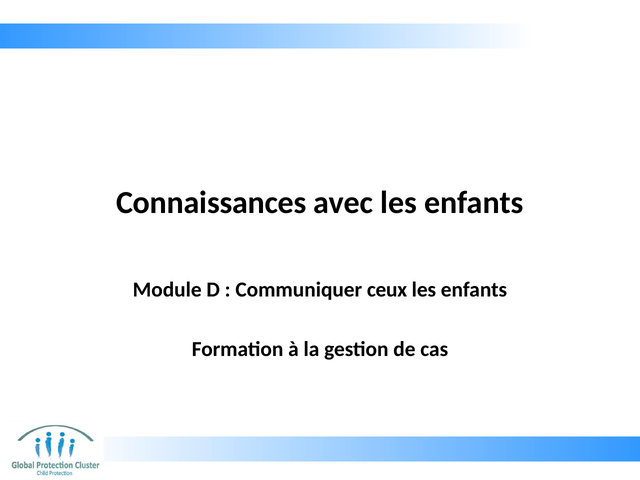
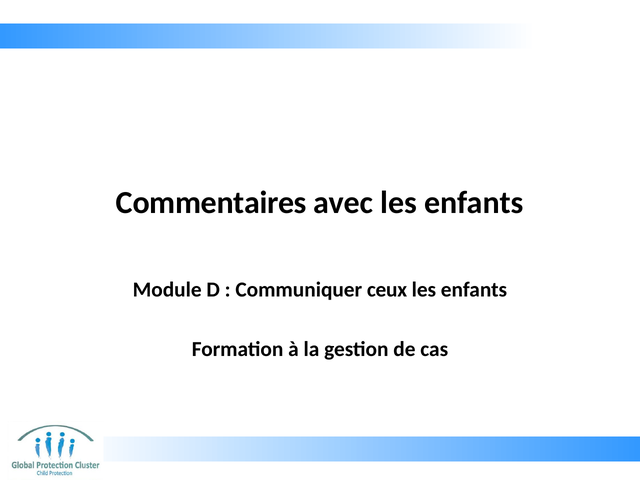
Connaissances: Connaissances -> Commentaires
